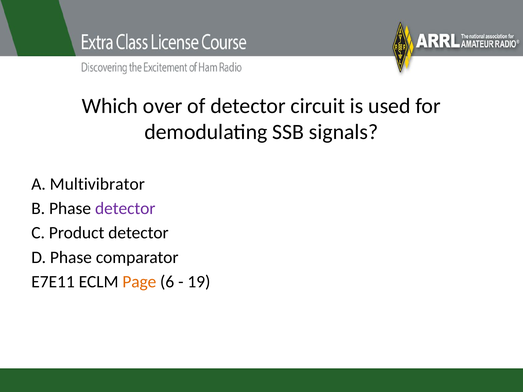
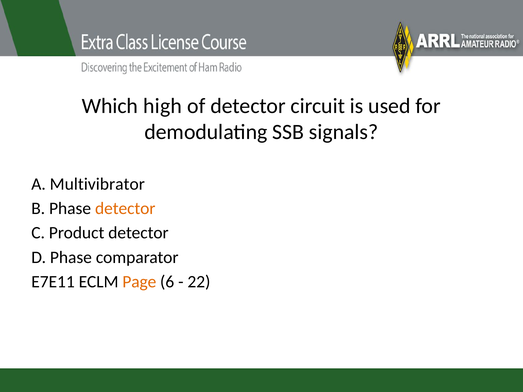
over: over -> high
detector at (125, 209) colour: purple -> orange
19: 19 -> 22
